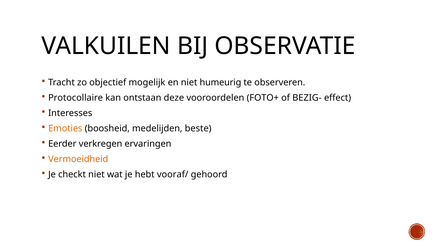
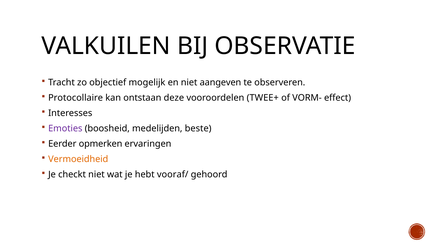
humeurig: humeurig -> aangeven
FOTO+: FOTO+ -> TWEE+
BEZIG-: BEZIG- -> VORM-
Emoties colour: orange -> purple
verkregen: verkregen -> opmerken
